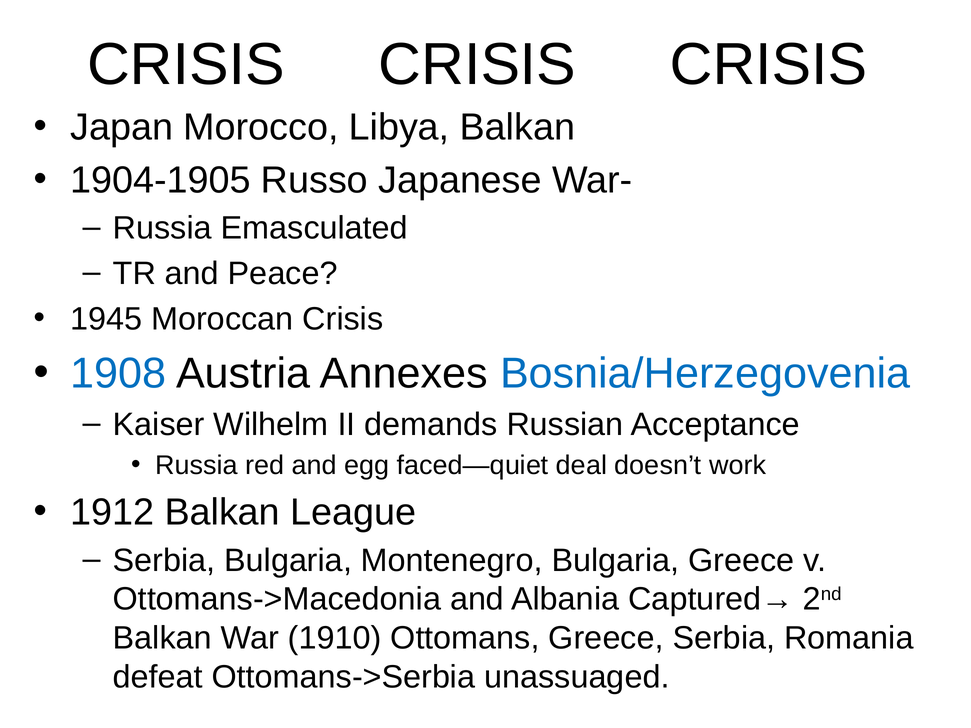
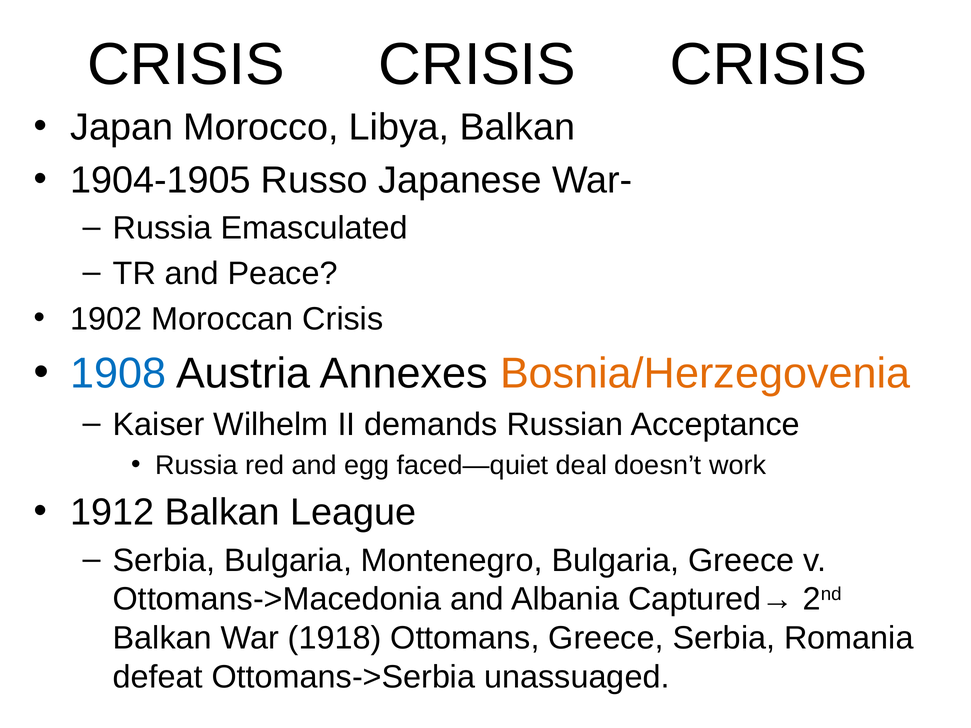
1945: 1945 -> 1902
Bosnia/Herzegovenia colour: blue -> orange
1910: 1910 -> 1918
